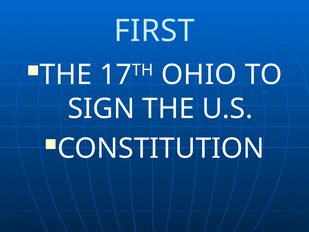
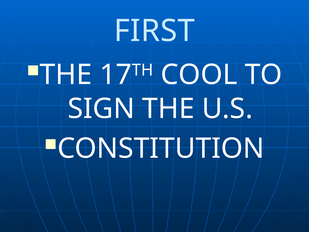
OHIO: OHIO -> COOL
